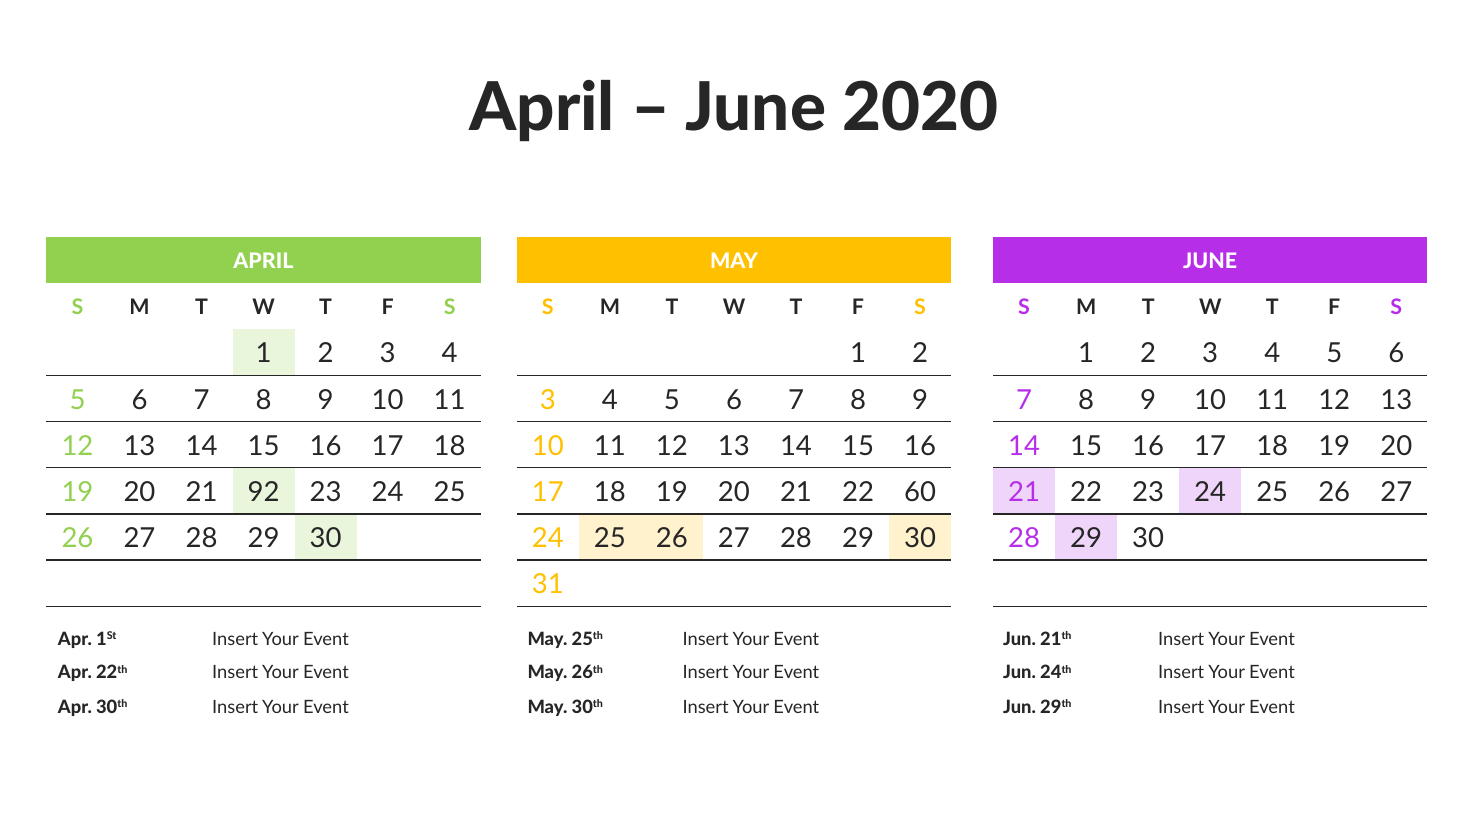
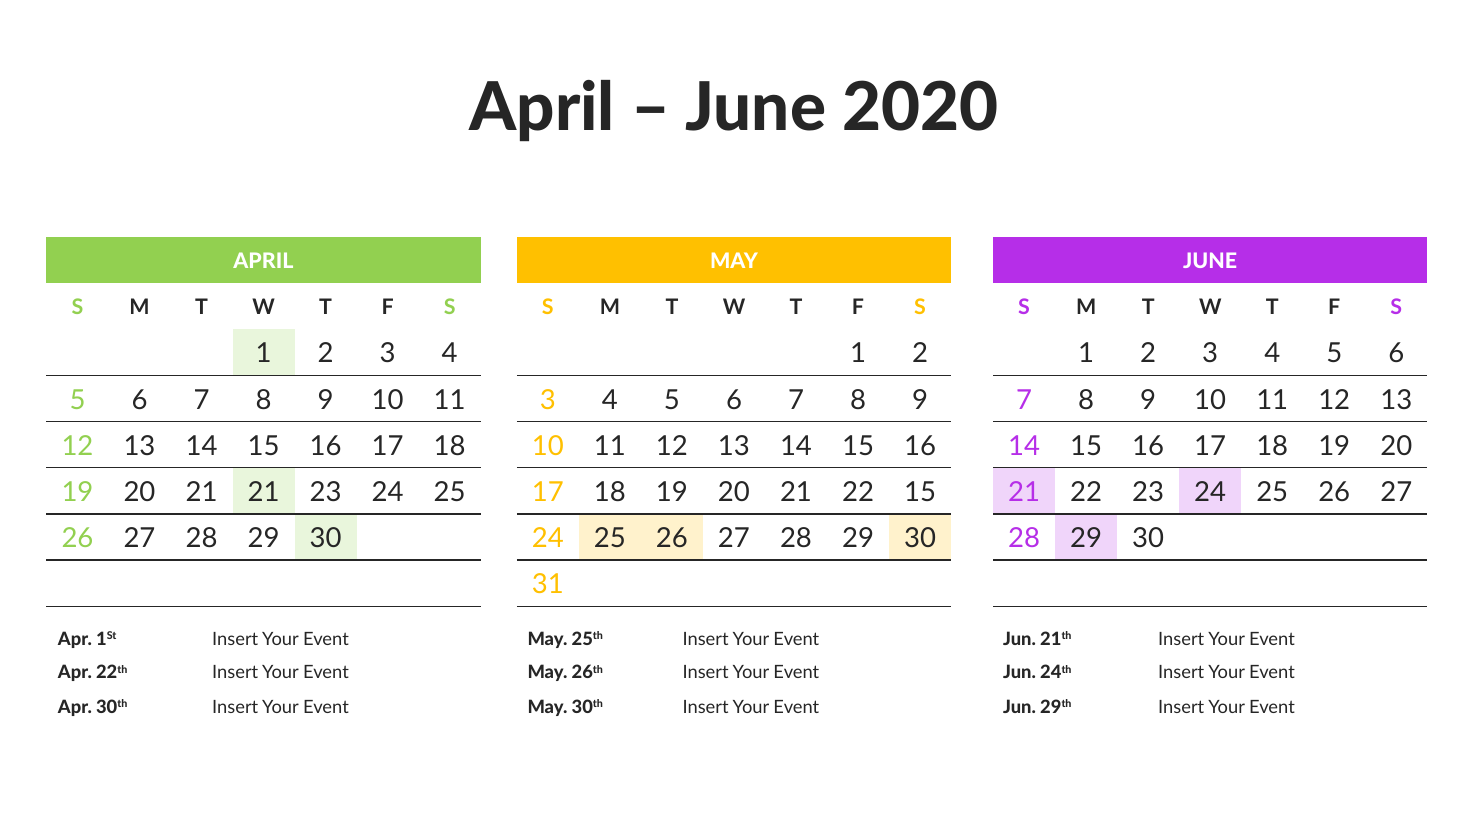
21 92: 92 -> 21
22 60: 60 -> 15
